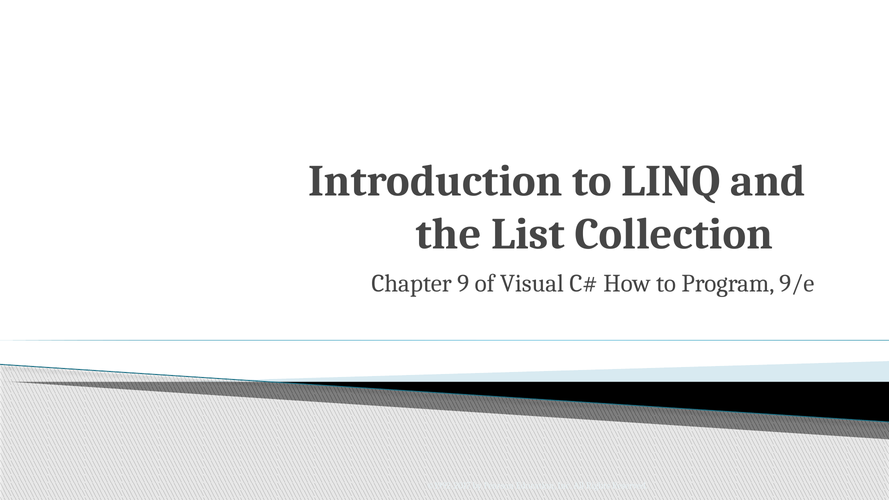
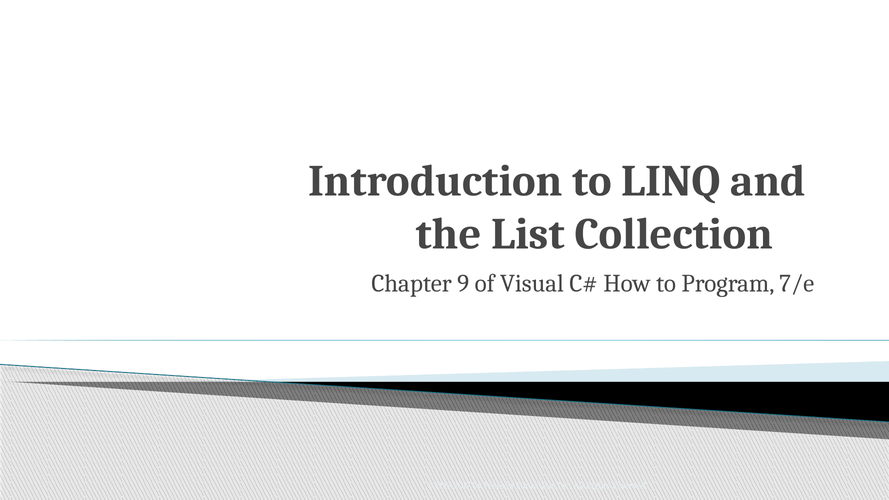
9/e: 9/e -> 7/e
